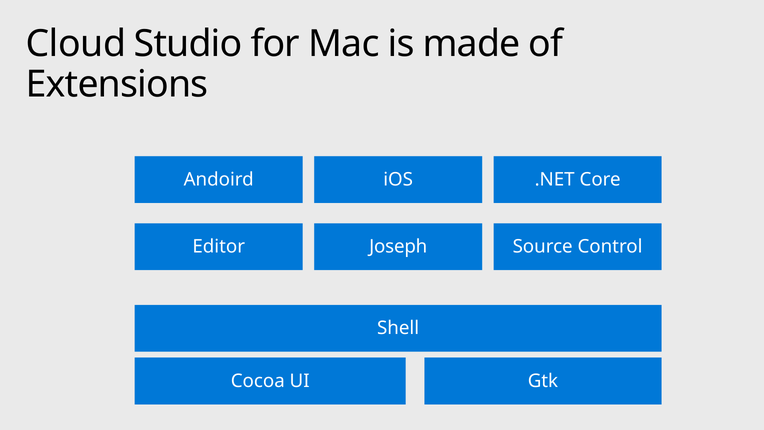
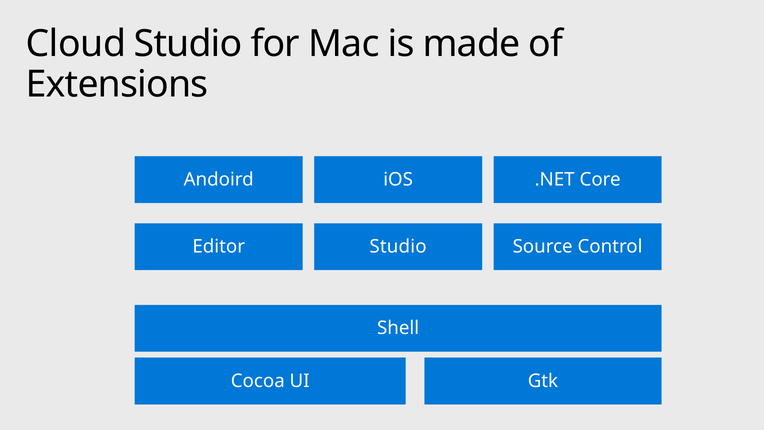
Editor Joseph: Joseph -> Studio
